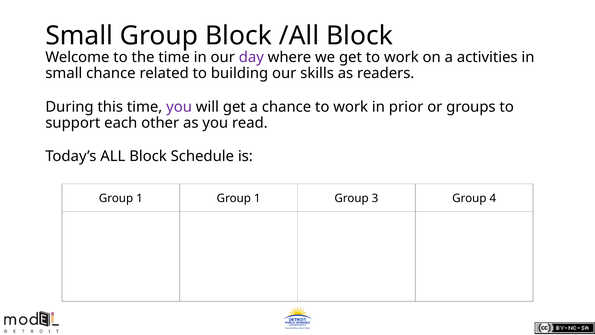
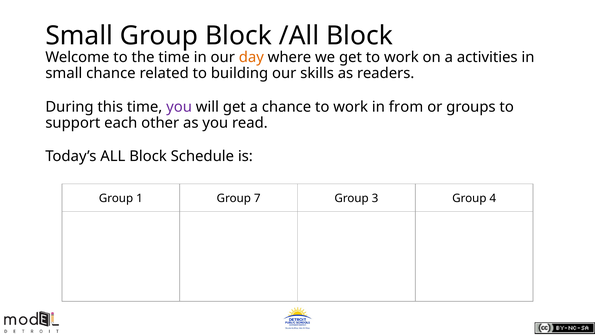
day colour: purple -> orange
prior: prior -> from
1 Group 1: 1 -> 7
